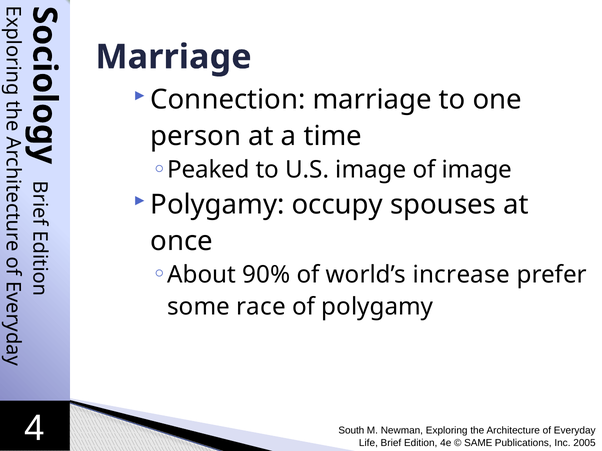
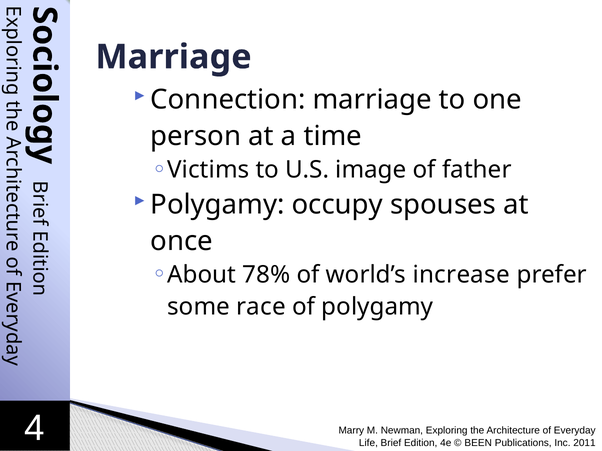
Peaked: Peaked -> Victims
of image: image -> father
90%: 90% -> 78%
South: South -> Marry
SAME: SAME -> BEEN
2005: 2005 -> 2011
